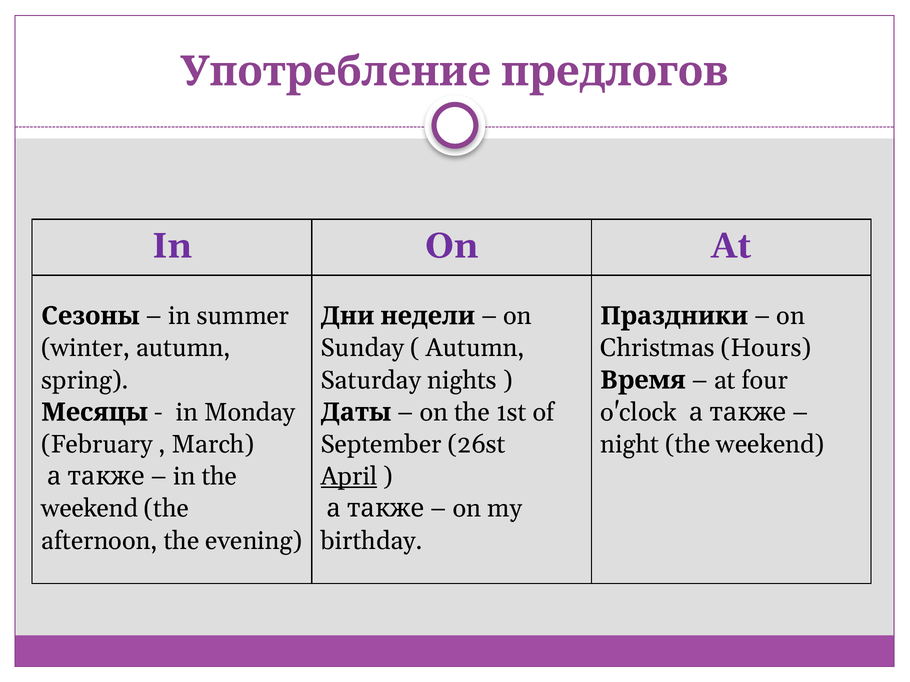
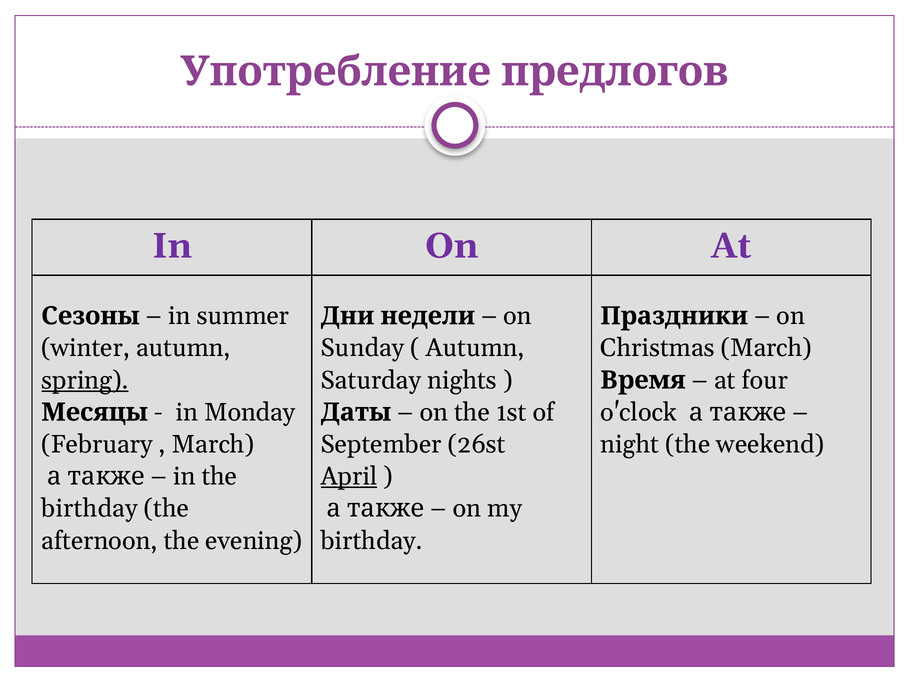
Christmas Hours: Hours -> March
spring underline: none -> present
weekend at (90, 509): weekend -> birthday
